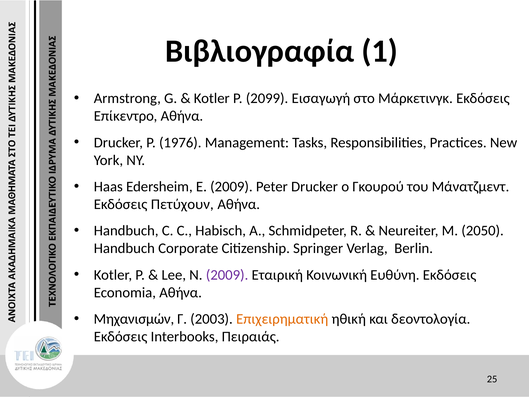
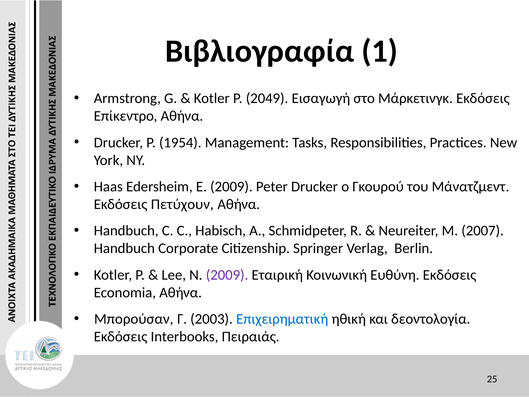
2099: 2099 -> 2049
1976: 1976 -> 1954
2050: 2050 -> 2007
Μηχανισμών: Μηχανισμών -> Μπορούσαν
Επιχειρηματική colour: orange -> blue
